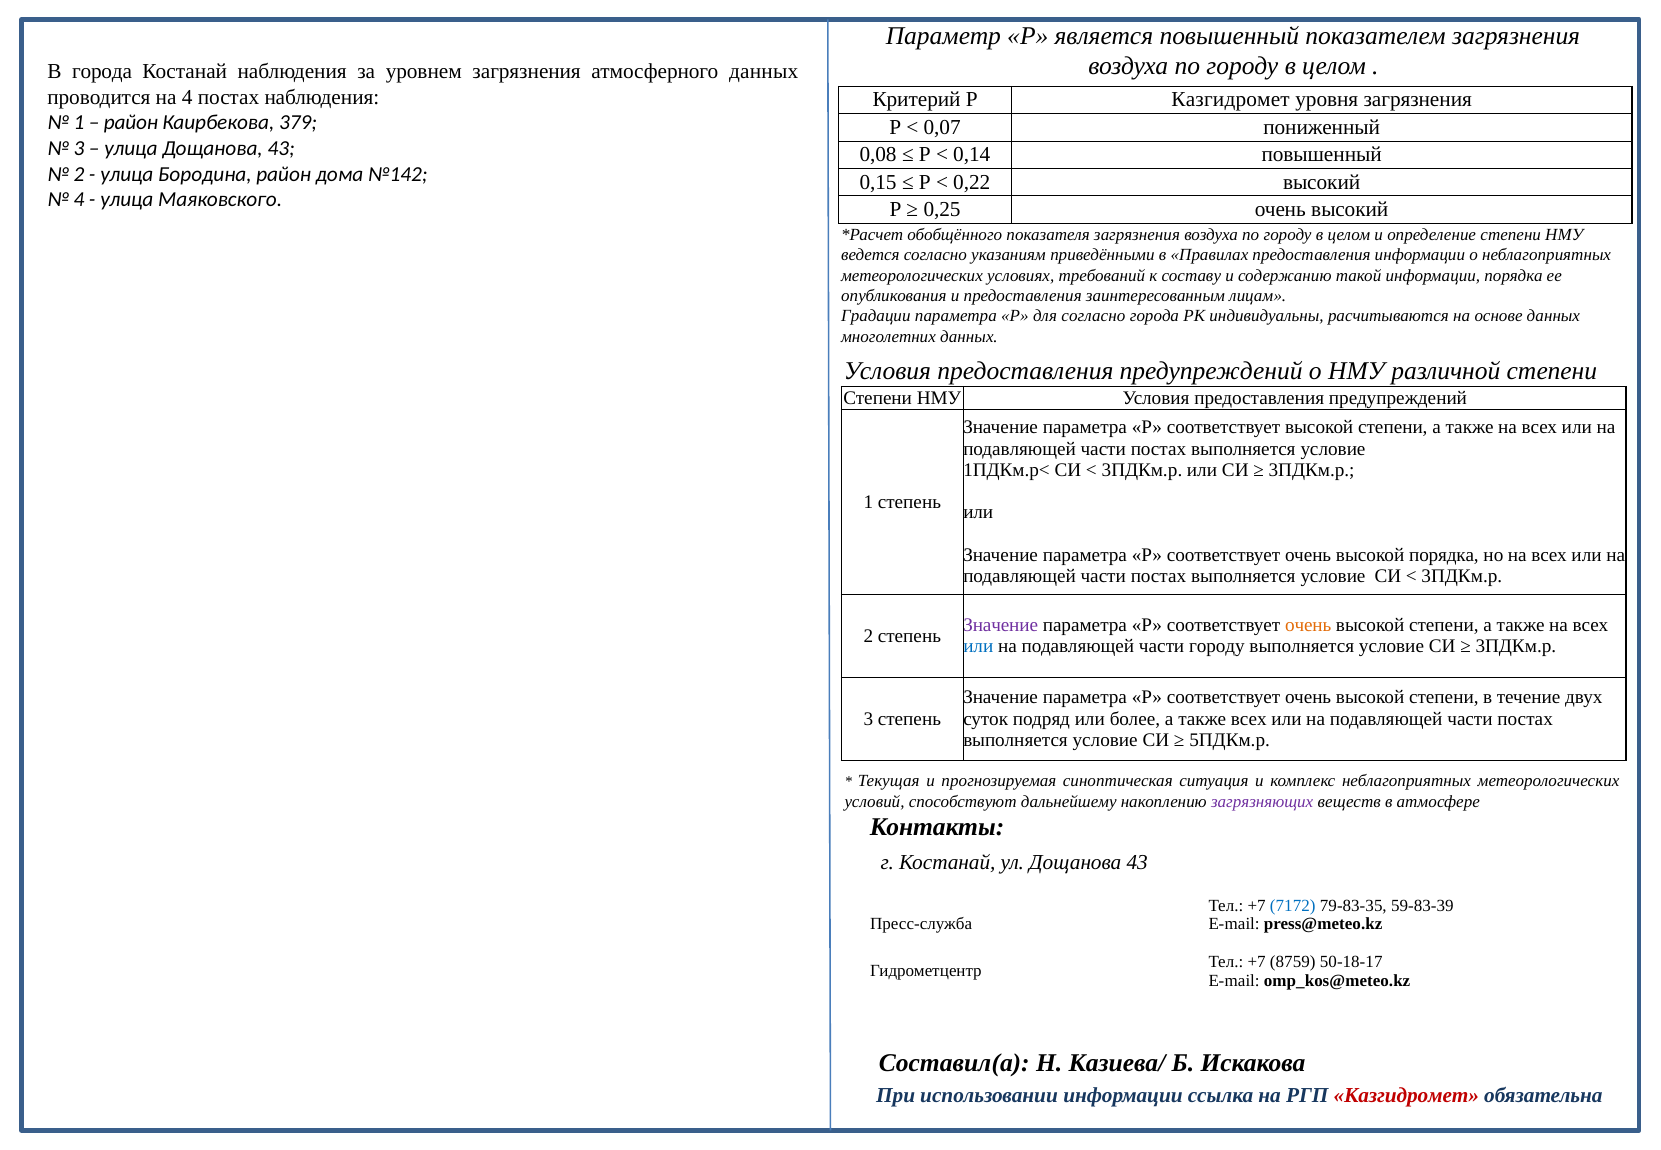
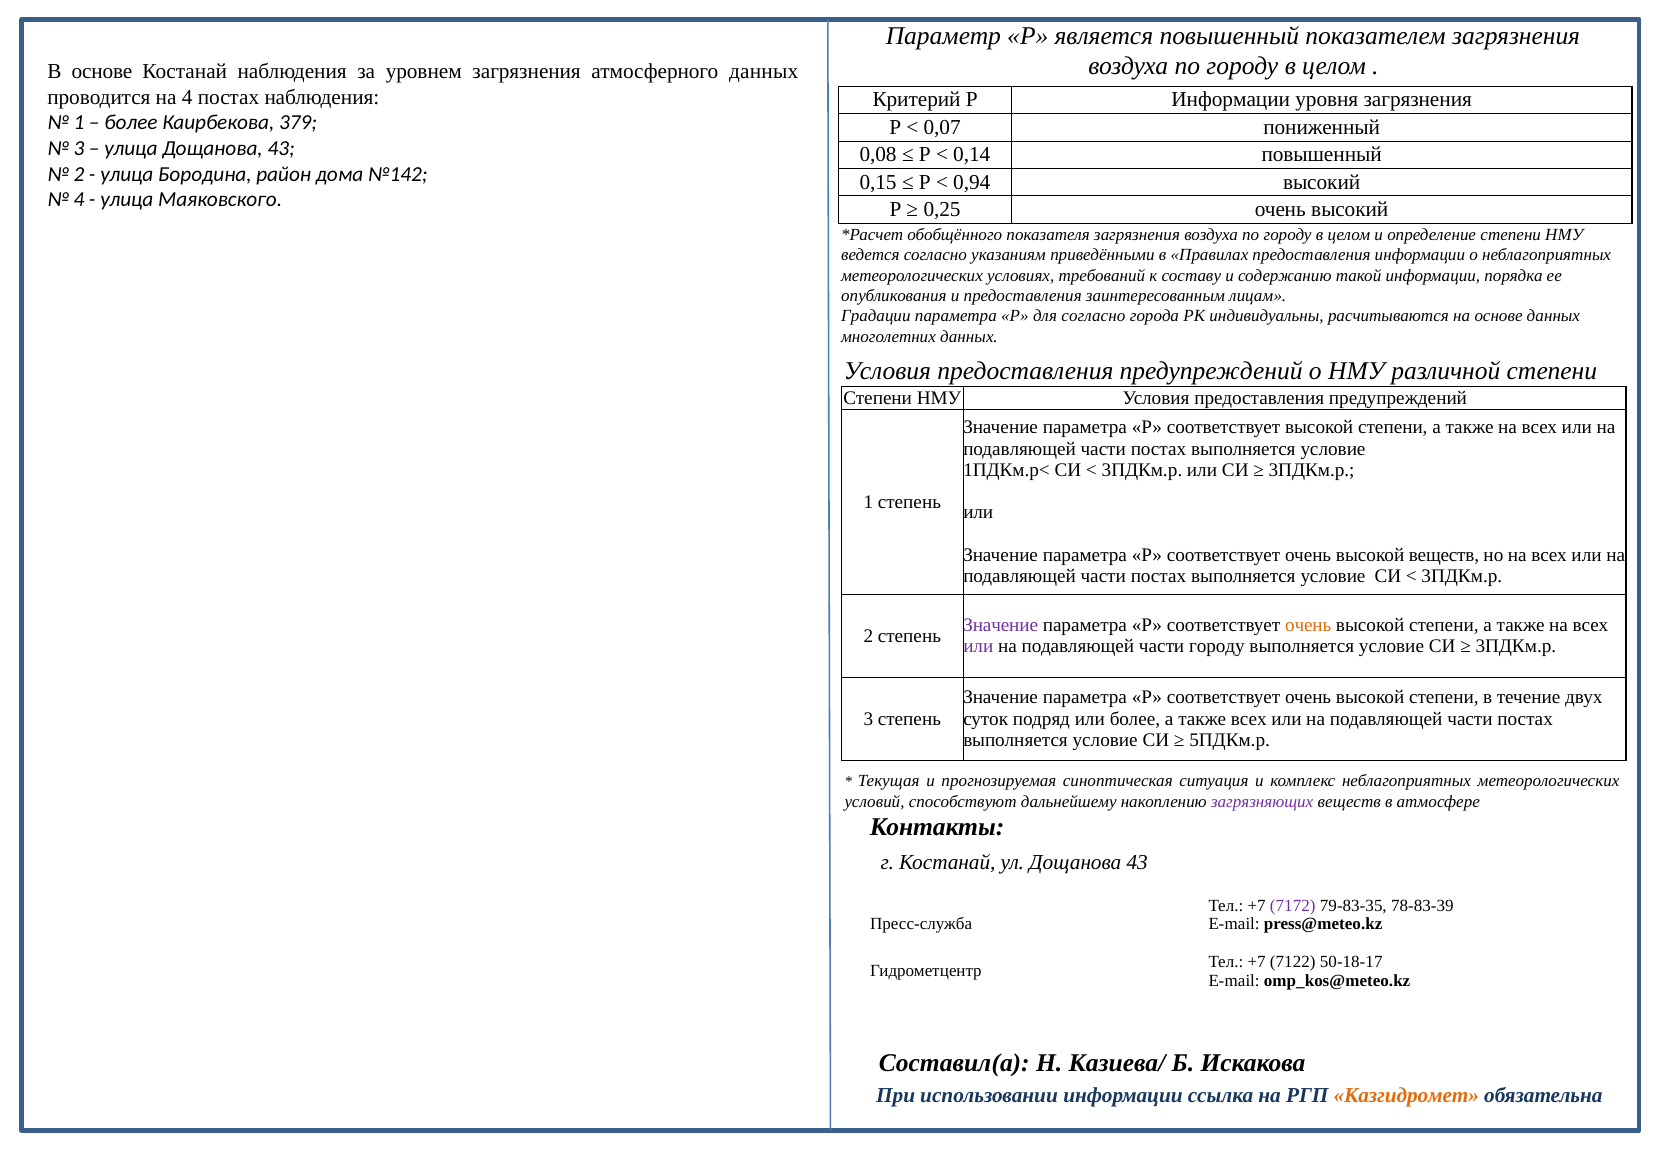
В города: города -> основе
Р Казгидромет: Казгидромет -> Информации
район at (131, 123): район -> более
0,22: 0,22 -> 0,94
высокой порядка: порядка -> веществ
или at (978, 646) colour: blue -> purple
7172 colour: blue -> purple
59-83-39: 59-83-39 -> 78-83-39
8759: 8759 -> 7122
Казгидромет at (1406, 1095) colour: red -> orange
